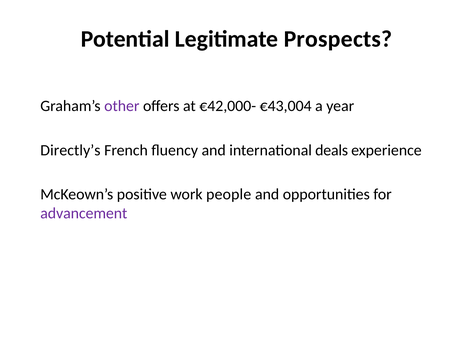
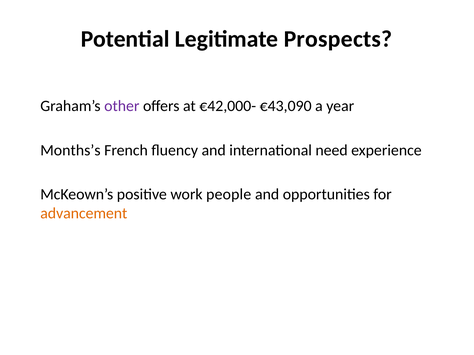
€43,004: €43,004 -> €43,090
Directly’s: Directly’s -> Months’s
deals: deals -> need
advancement colour: purple -> orange
